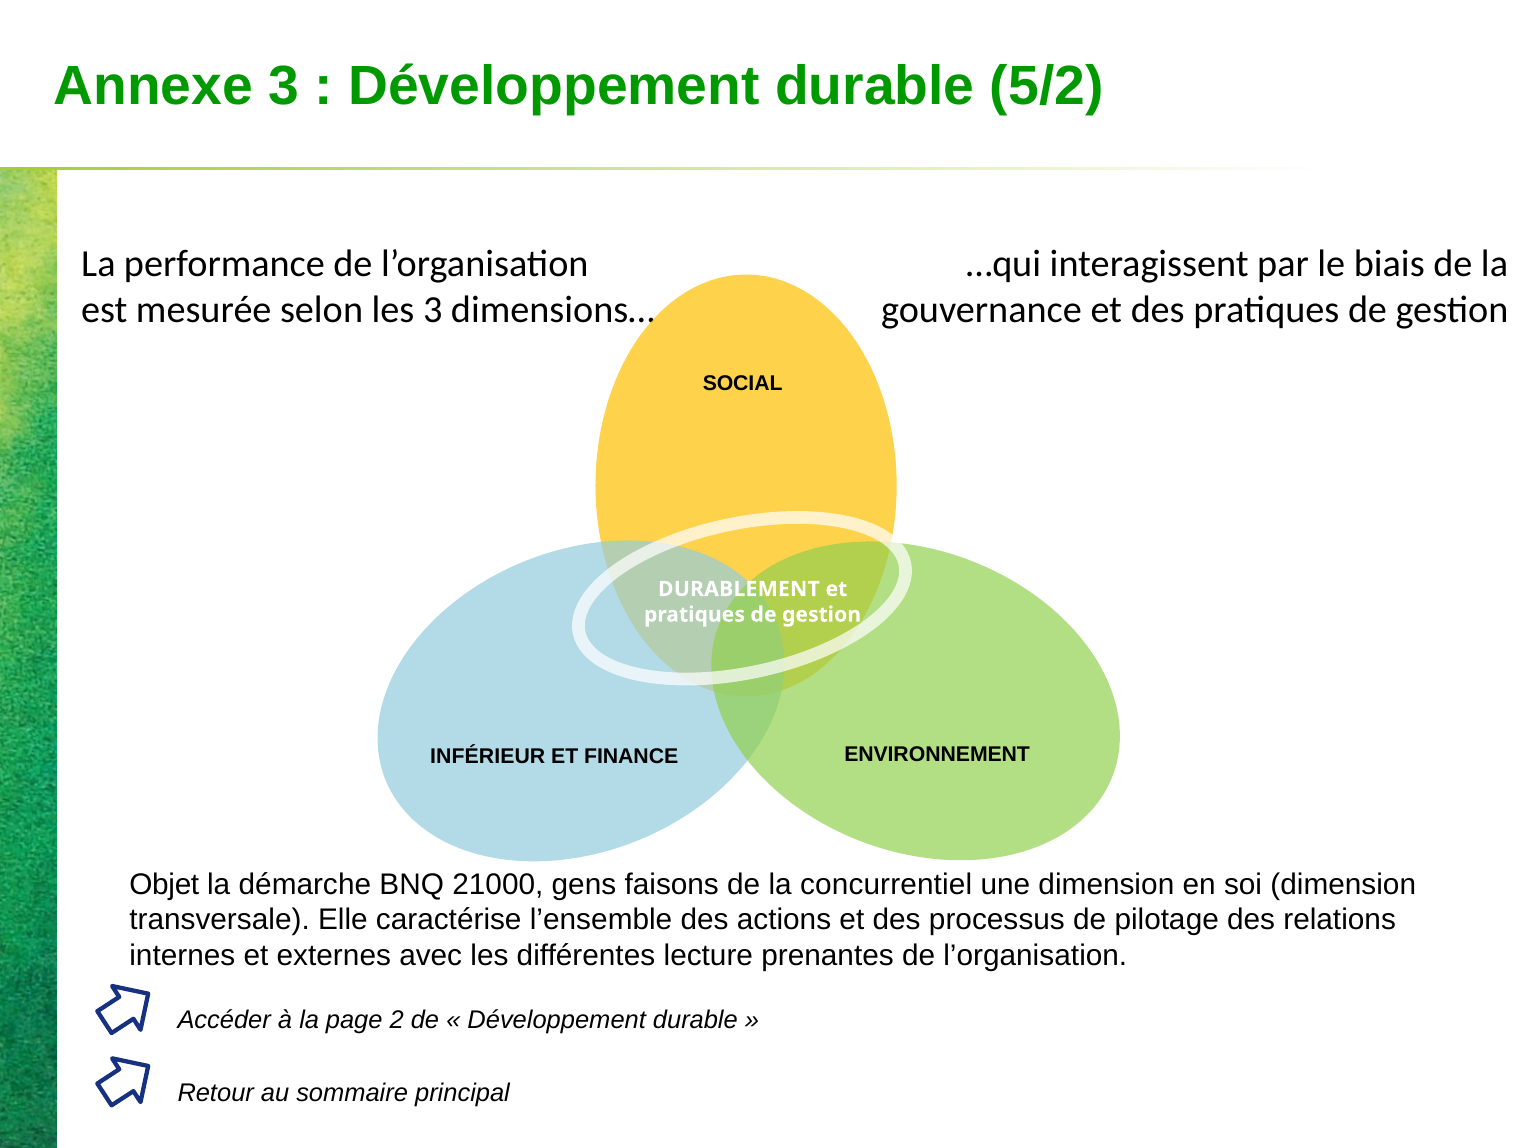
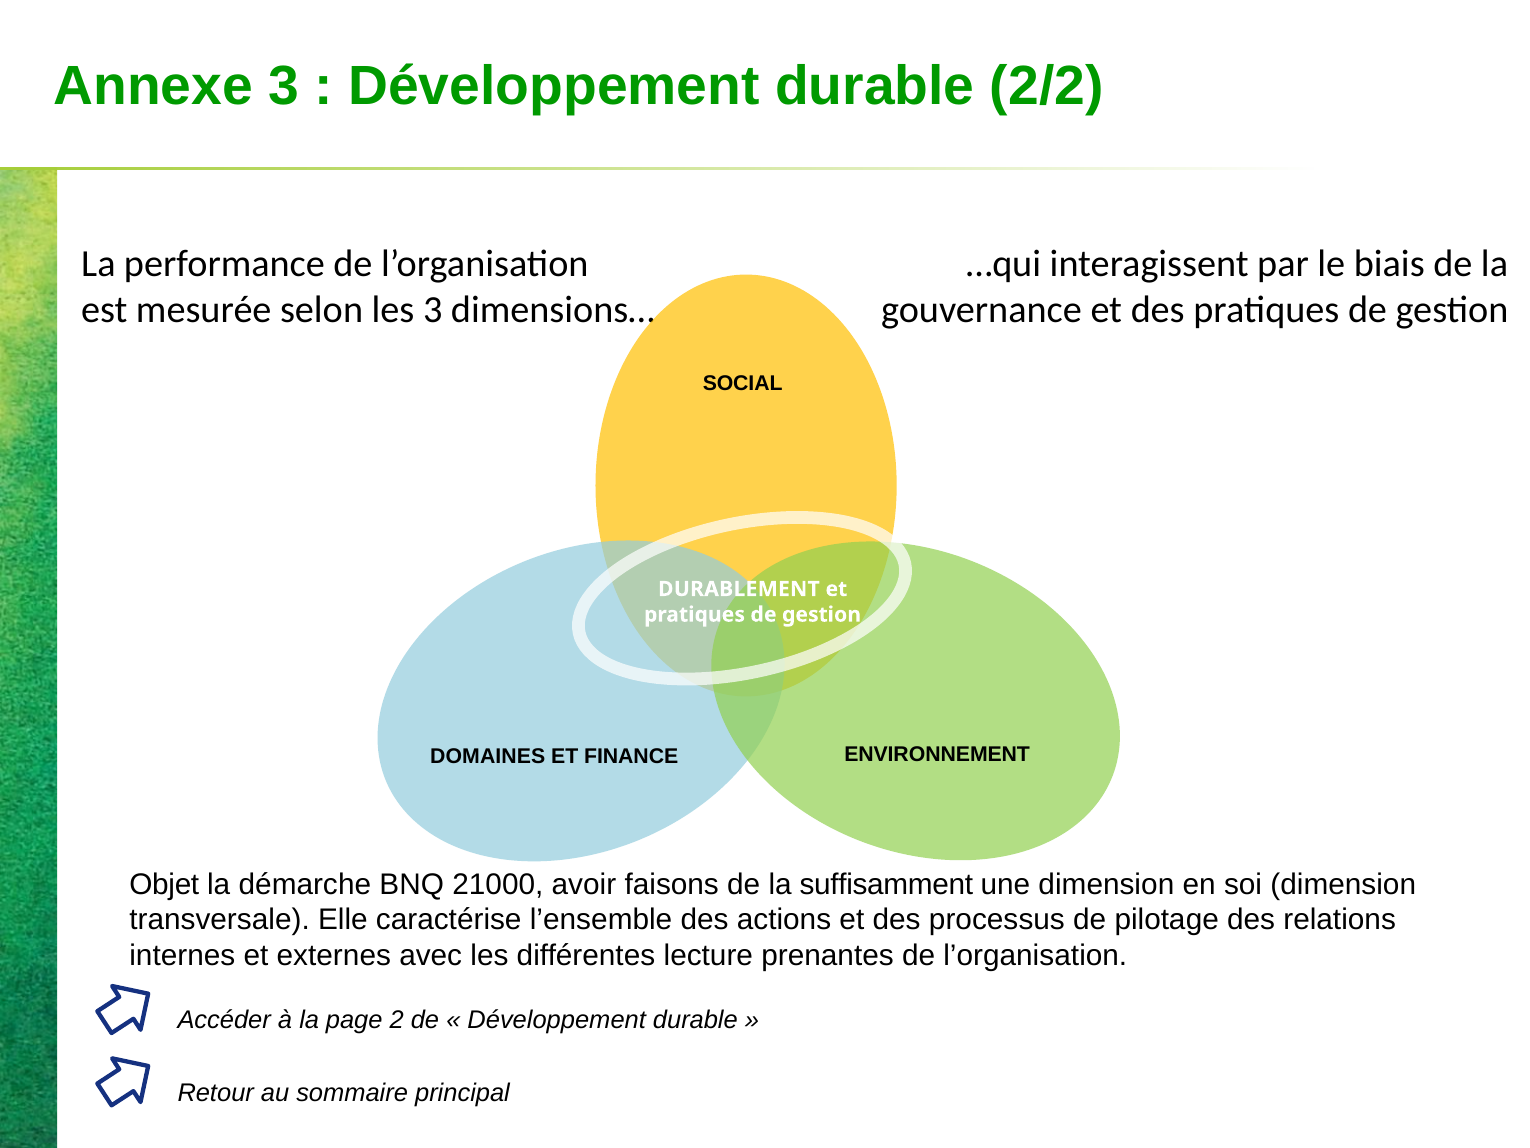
5/2: 5/2 -> 2/2
INFÉRIEUR: INFÉRIEUR -> DOMAINES
gens: gens -> avoir
concurrentiel: concurrentiel -> suffisamment
